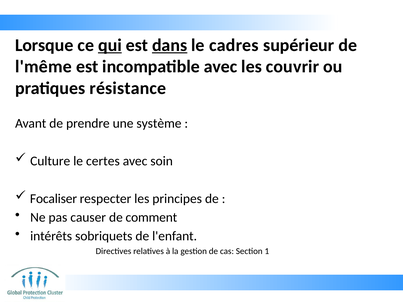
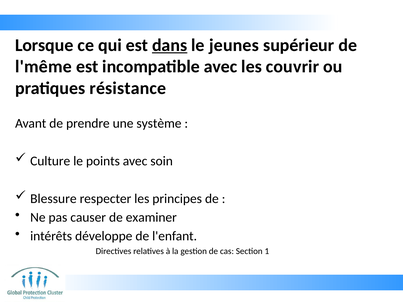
qui underline: present -> none
cadres: cadres -> jeunes
certes: certes -> points
Focaliser: Focaliser -> Blessure
comment: comment -> examiner
sobriquets: sobriquets -> développe
